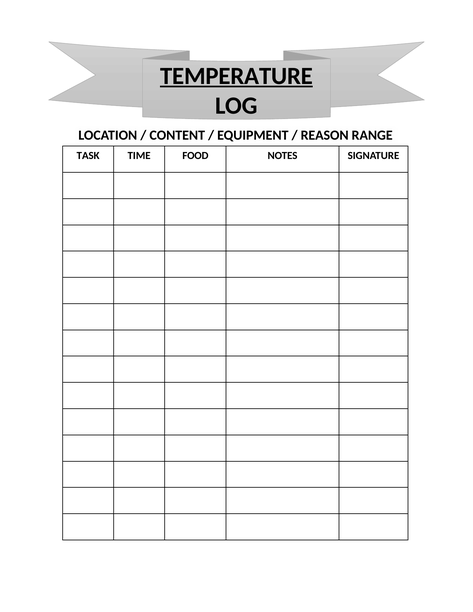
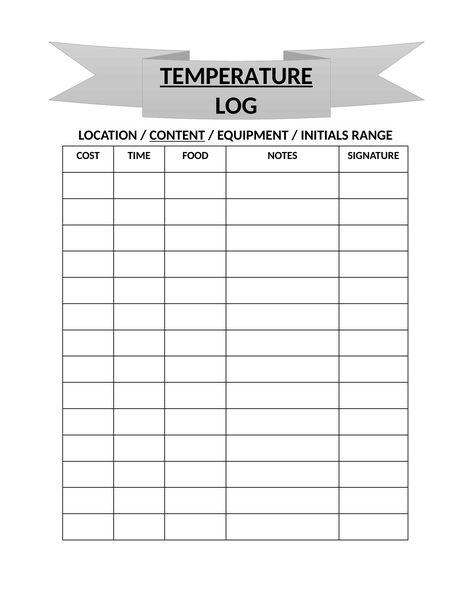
CONTENT underline: none -> present
REASON: REASON -> INITIALS
TASK: TASK -> COST
